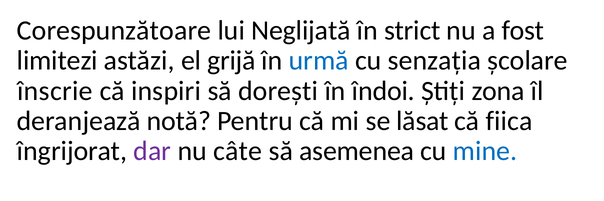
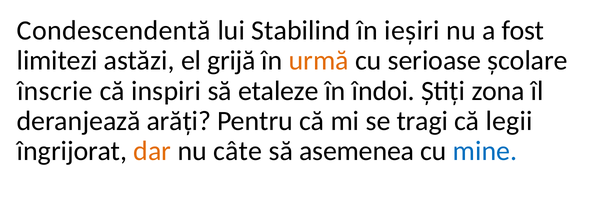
Corespunzătoare: Corespunzătoare -> Condescendentă
Neglijată: Neglijată -> Stabilind
strict: strict -> ieșiri
urmă colour: blue -> orange
senzația: senzația -> serioase
dorești: dorești -> etaleze
notă: notă -> arăți
lăsat: lăsat -> tragi
fiica: fiica -> legii
dar colour: purple -> orange
